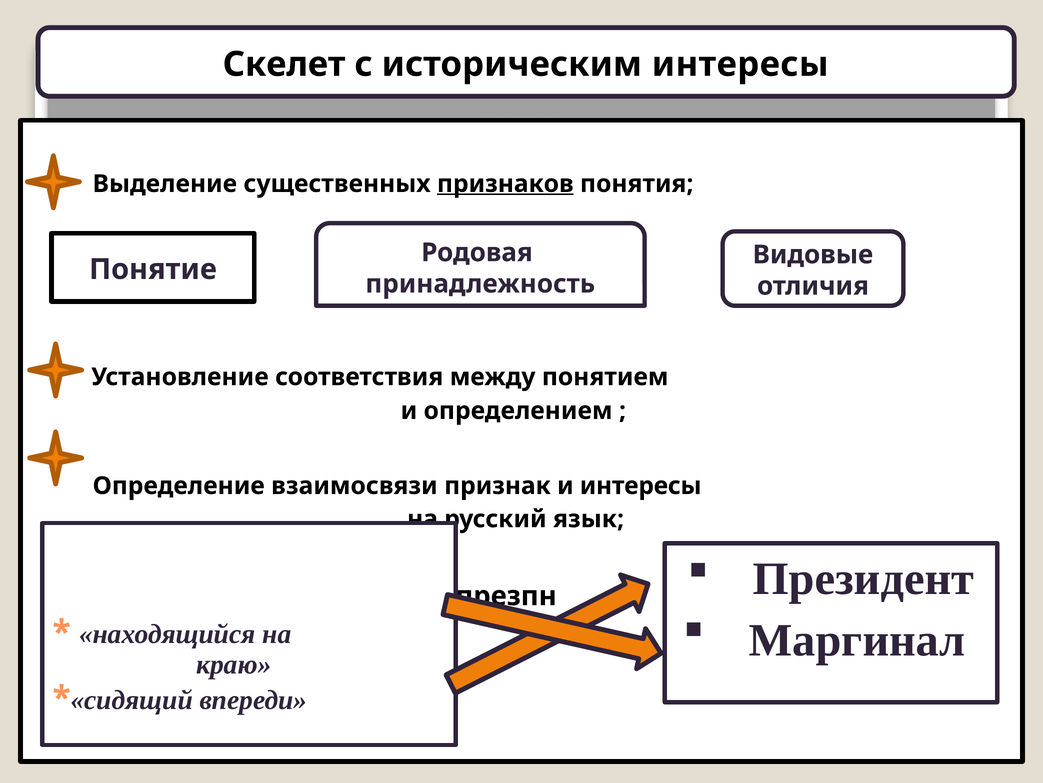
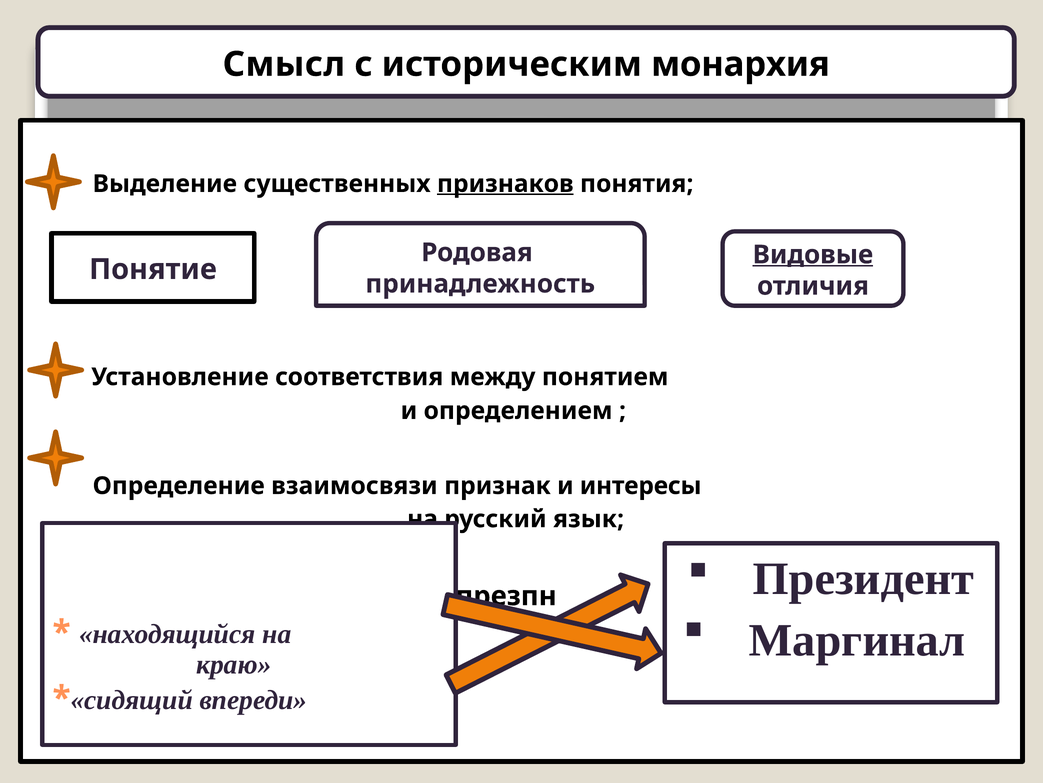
Скелет: Скелет -> Смысл
историческим интересы: интересы -> монархия
Видовые underline: none -> present
